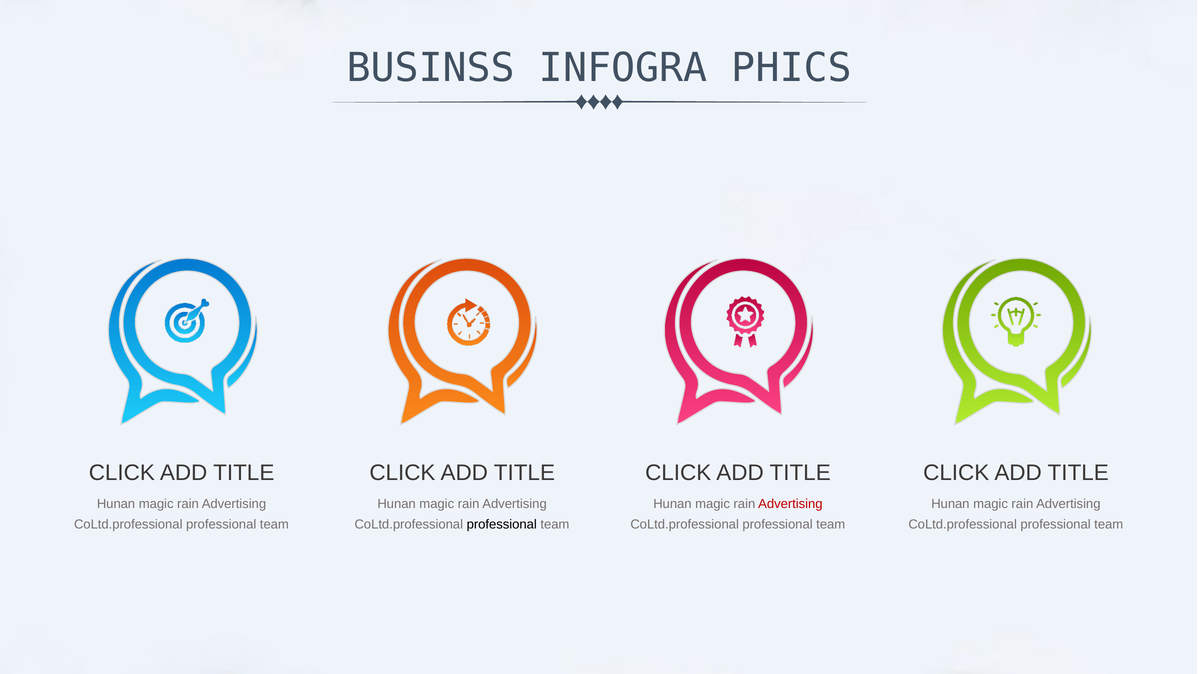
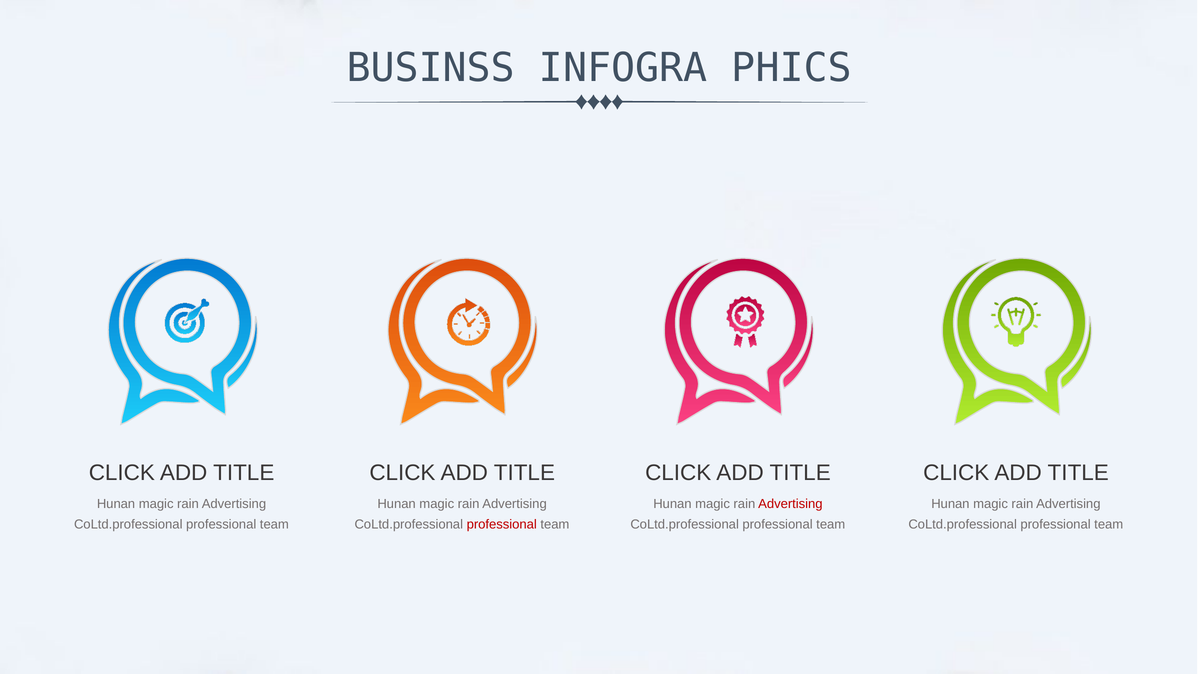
professional at (502, 525) colour: black -> red
